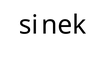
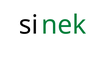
nek colour: black -> green
